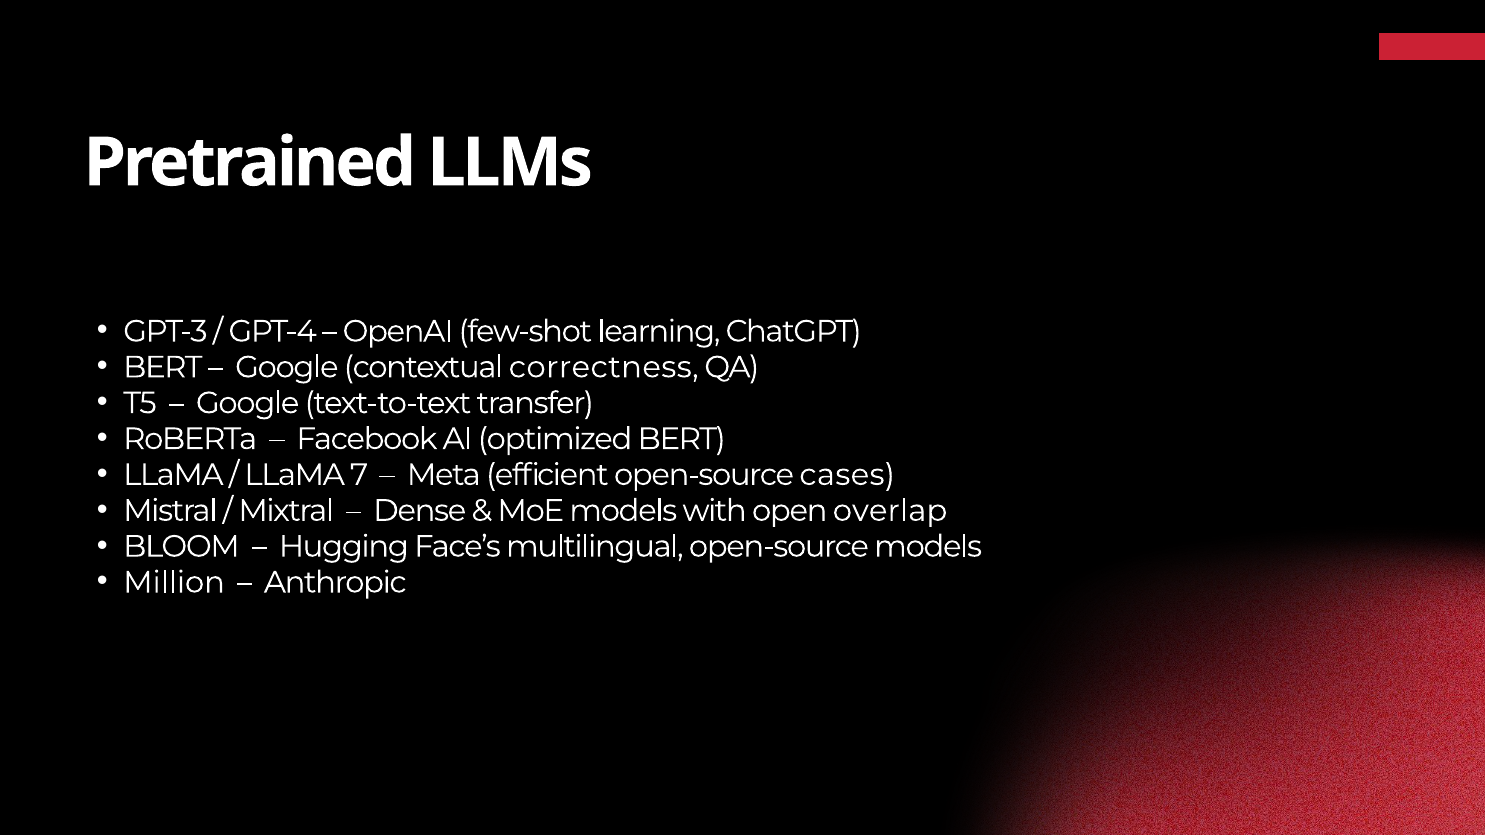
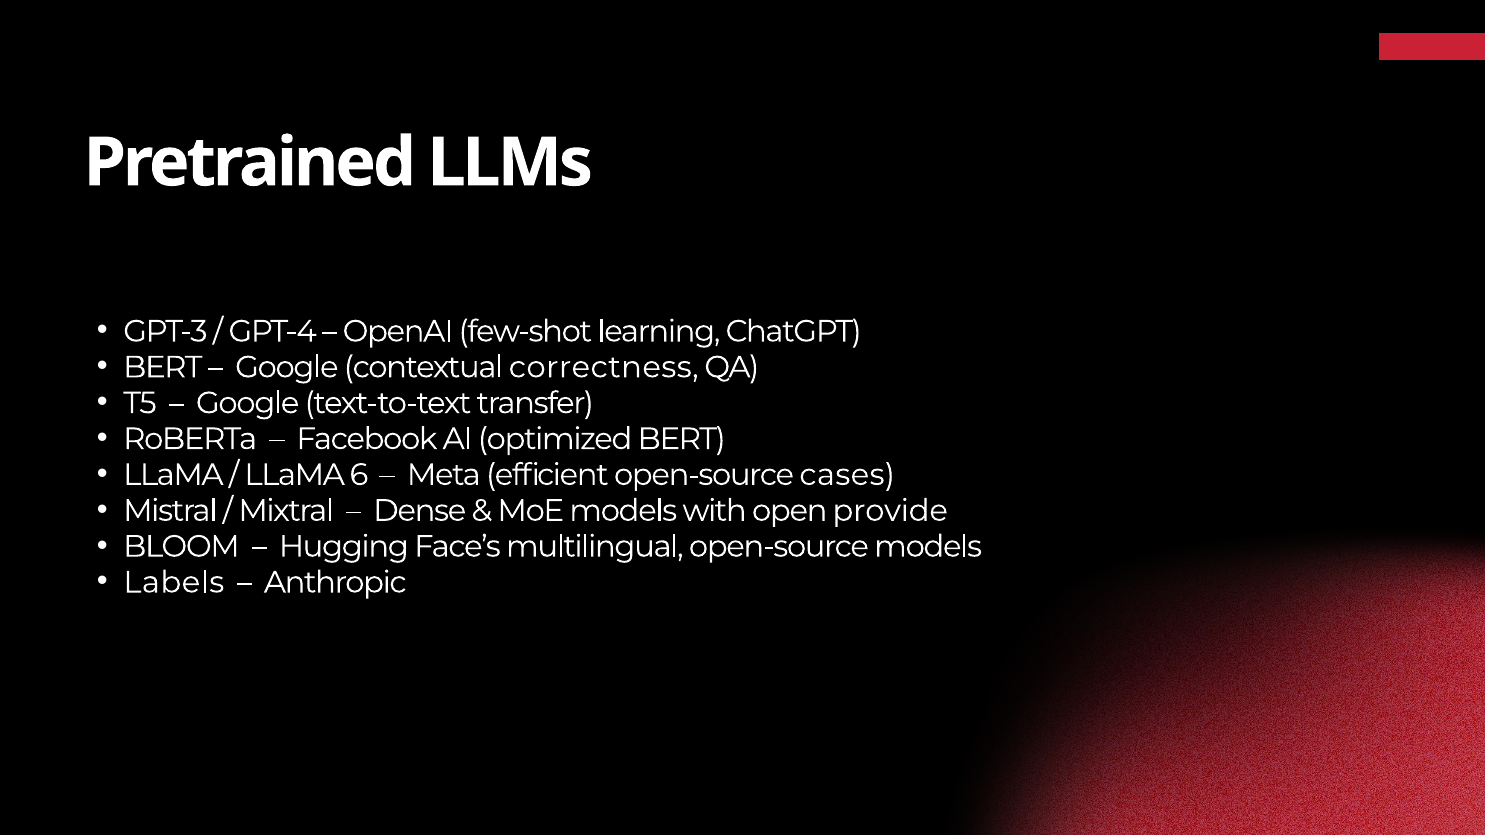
7: 7 -> 6
overlap: overlap -> provide
Million: Million -> Labels
